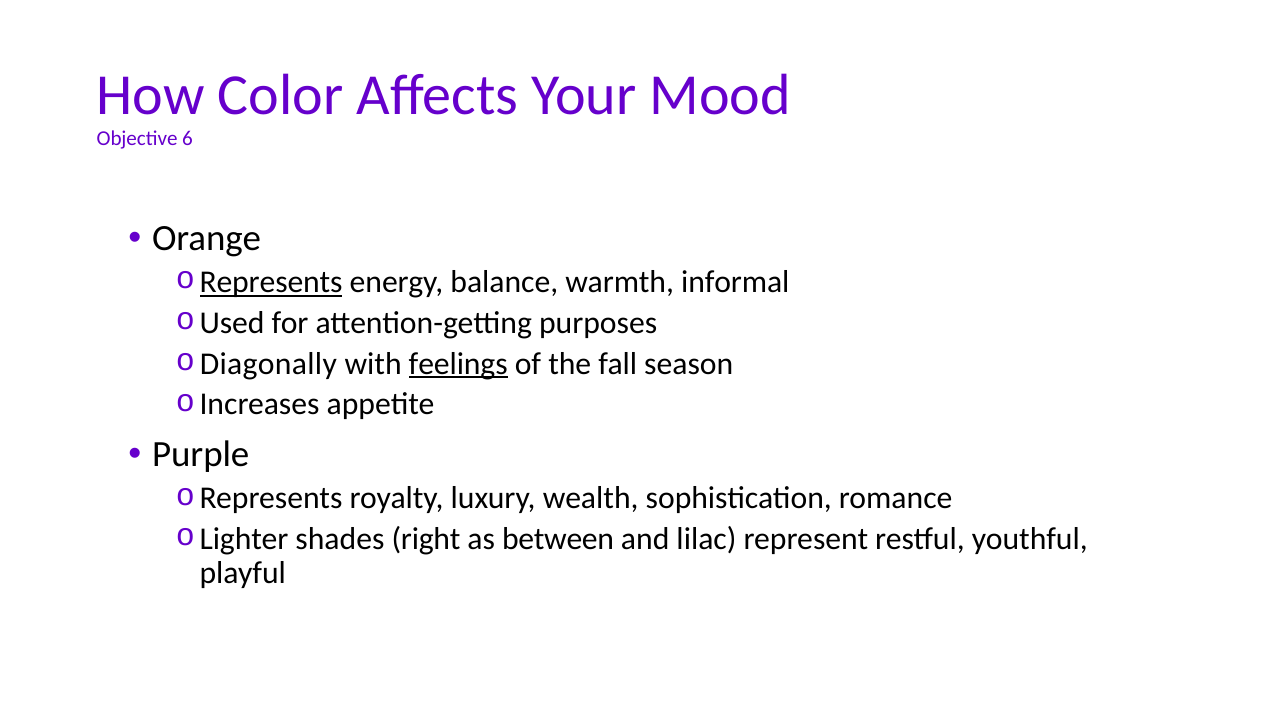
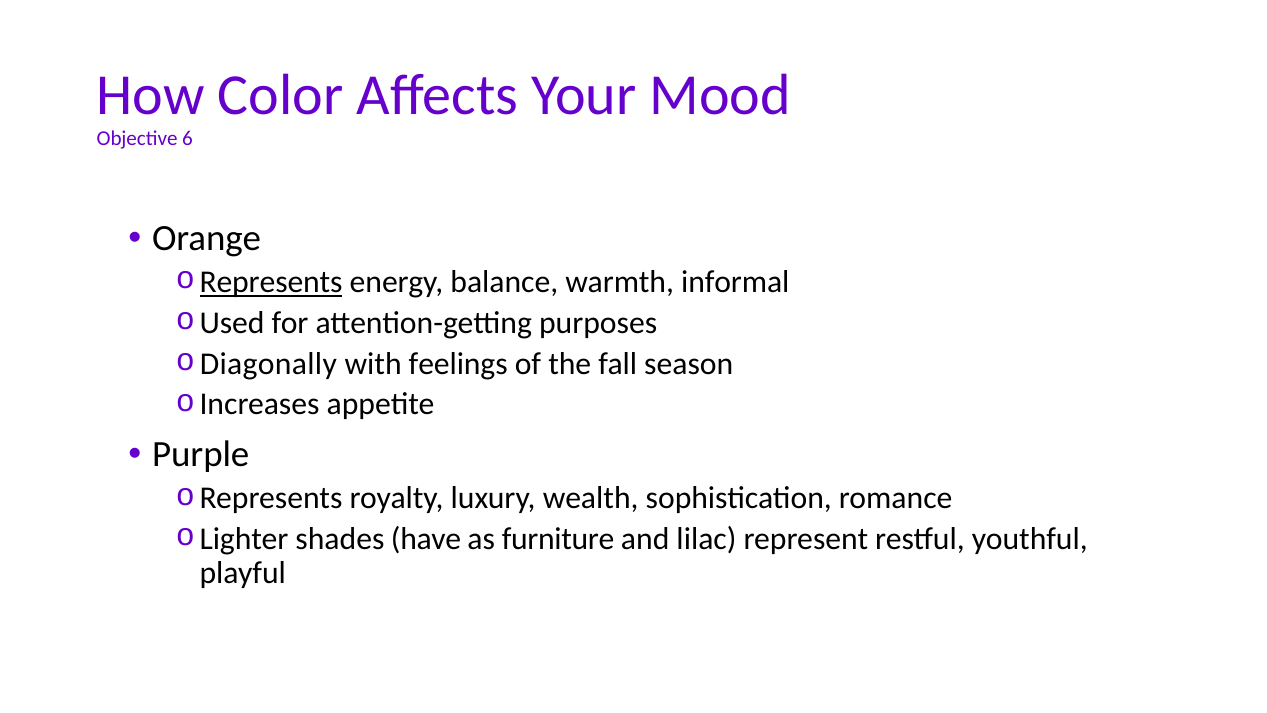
feelings underline: present -> none
right: right -> have
between: between -> furniture
